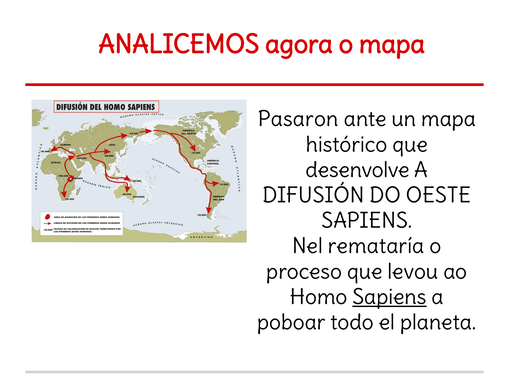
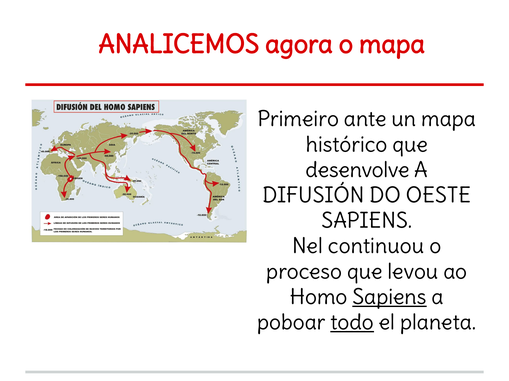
Pasaron: Pasaron -> Primeiro
remataría: remataría -> continuou
todo underline: none -> present
